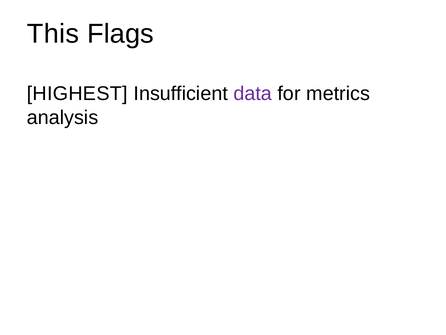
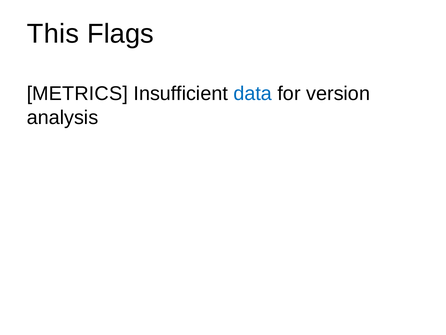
HIGHEST: HIGHEST -> METRICS
data colour: purple -> blue
metrics: metrics -> version
